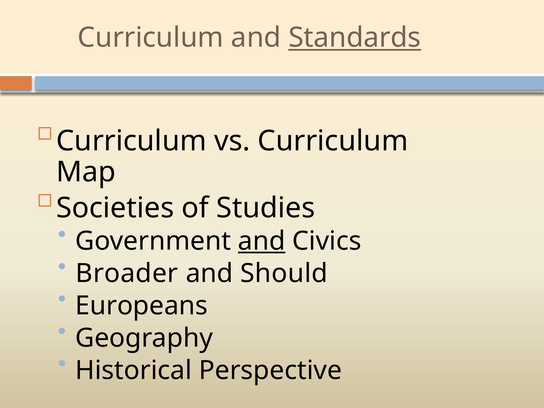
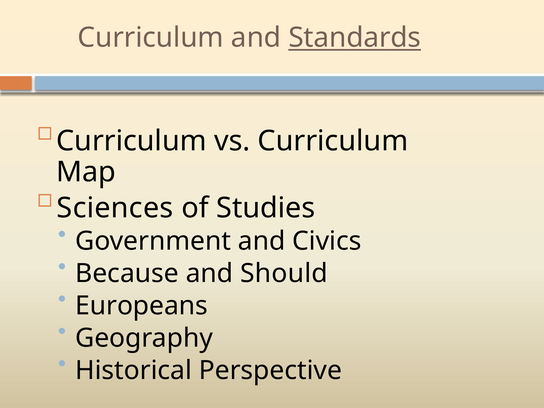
Societies: Societies -> Sciences
and at (262, 241) underline: present -> none
Broader: Broader -> Because
